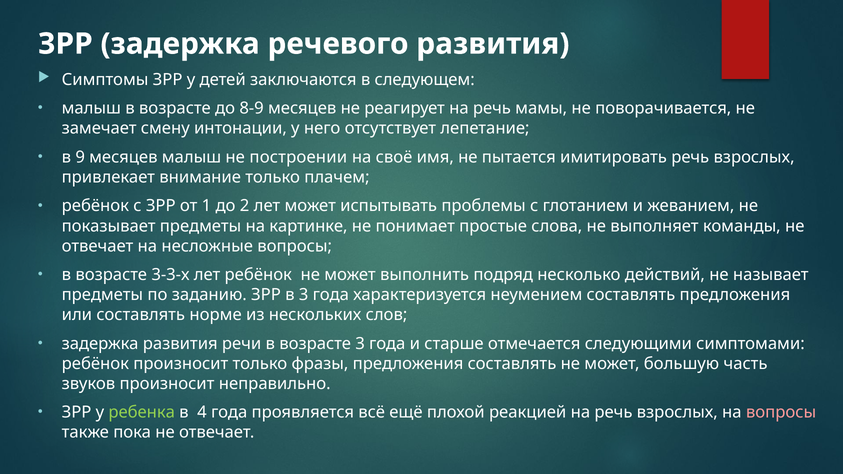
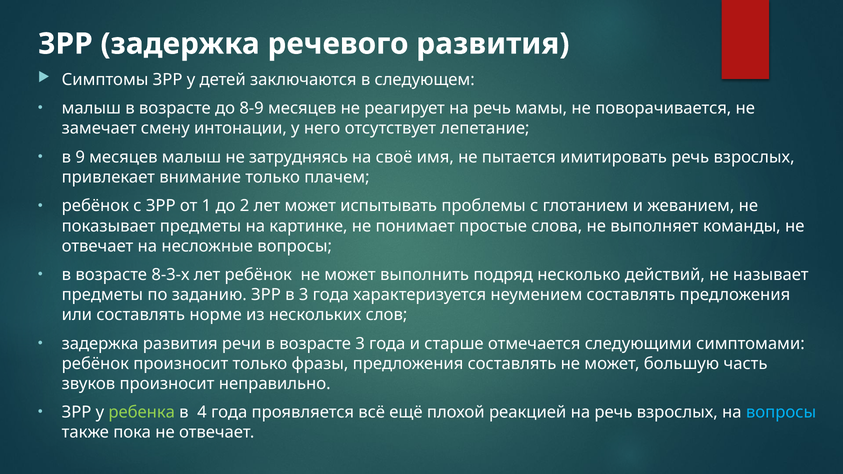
построении: построении -> затрудняясь
3-3-х: 3-3-х -> 8-3-х
вопросы at (781, 413) colour: pink -> light blue
